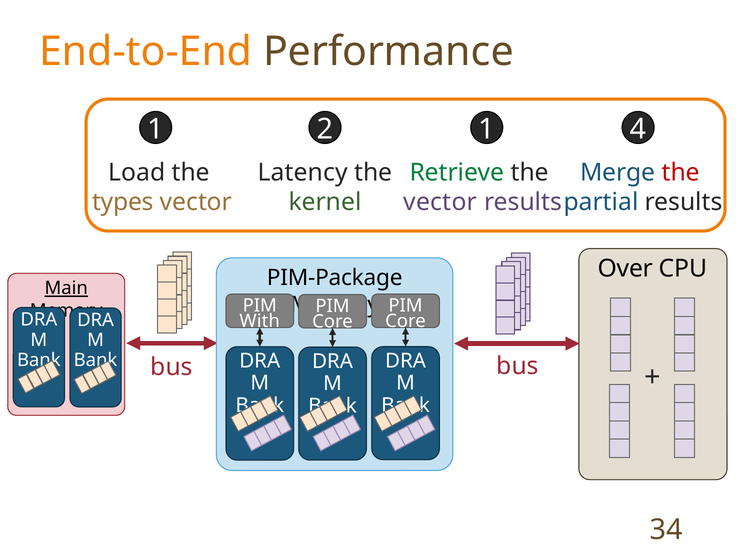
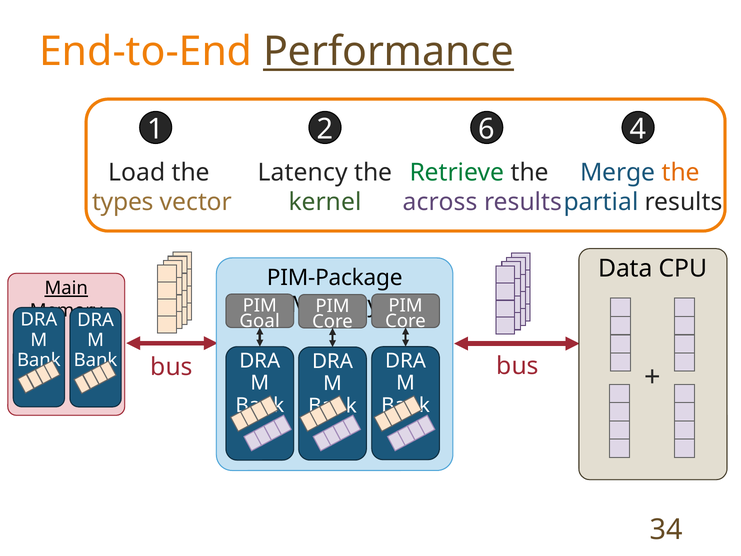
Performance underline: none -> present
2 1: 1 -> 6
the at (681, 172) colour: red -> orange
vector at (440, 202): vector -> across
Over: Over -> Data
With: With -> Goal
